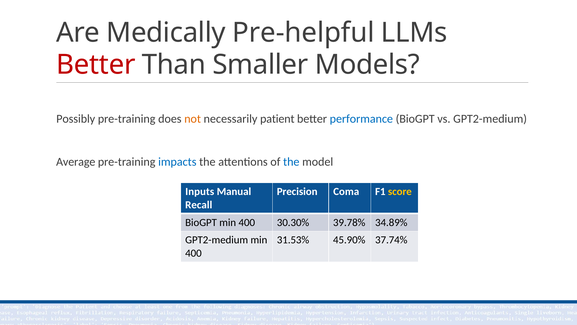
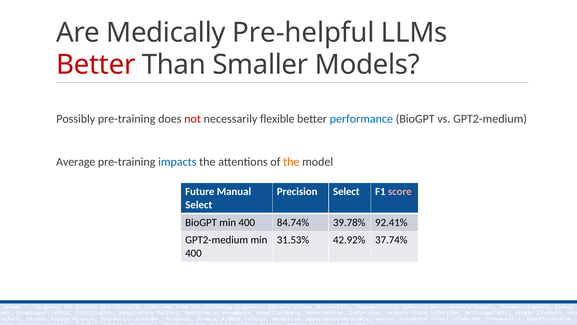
not colour: orange -> red
patient: patient -> flexible
the at (291, 162) colour: blue -> orange
Inputs: Inputs -> Future
Precision Coma: Coma -> Select
score colour: yellow -> pink
Recall at (199, 205): Recall -> Select
30.30%: 30.30% -> 84.74%
34.89%: 34.89% -> 92.41%
45.90%: 45.90% -> 42.92%
